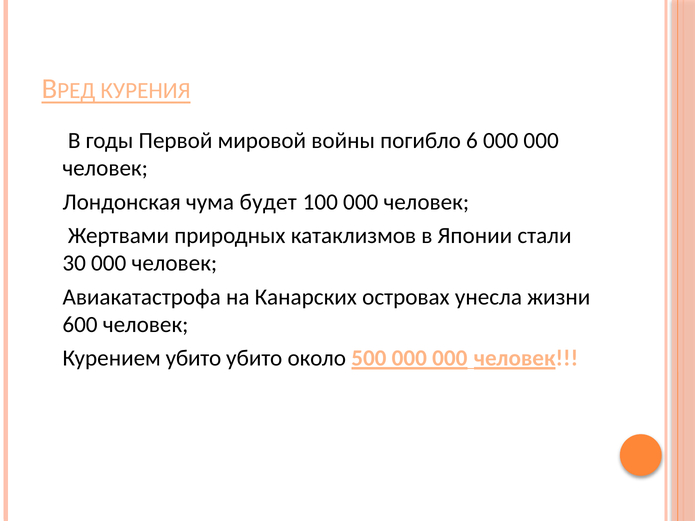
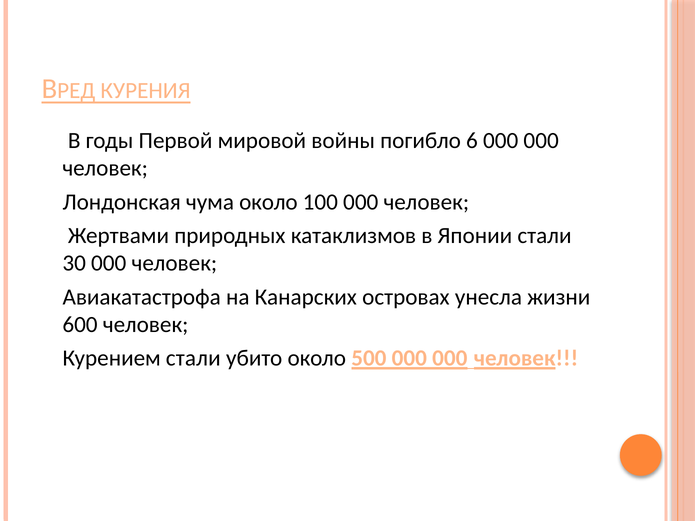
чума будет: будет -> около
Курением убито: убито -> стали
